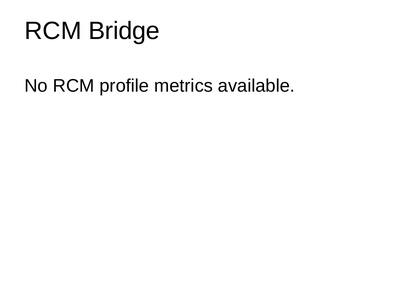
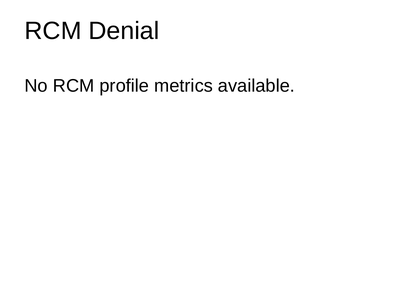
Bridge: Bridge -> Denial
